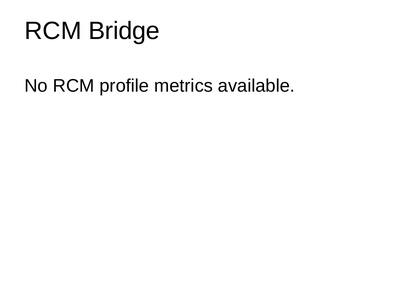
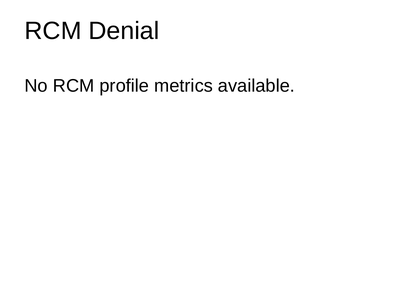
Bridge: Bridge -> Denial
